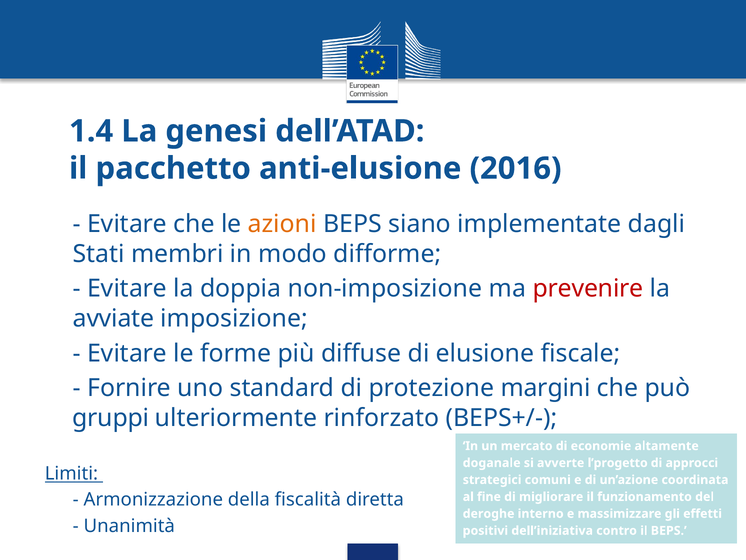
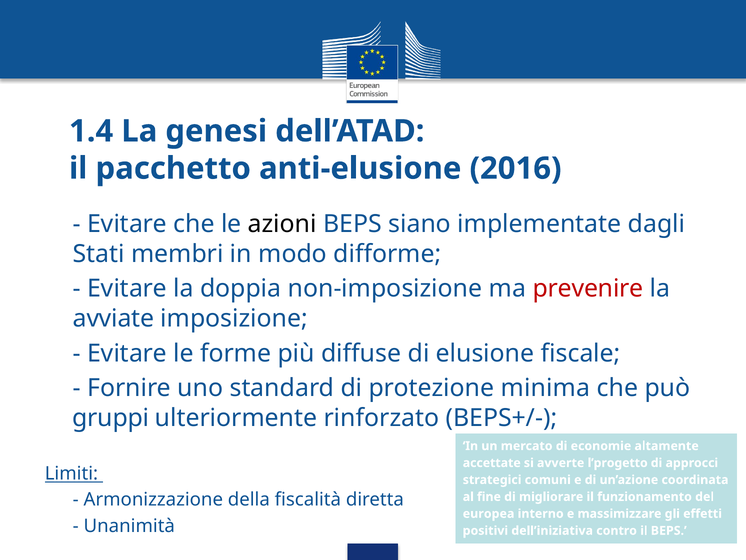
azioni colour: orange -> black
margini: margini -> minima
doganale: doganale -> accettate
deroghe: deroghe -> europea
